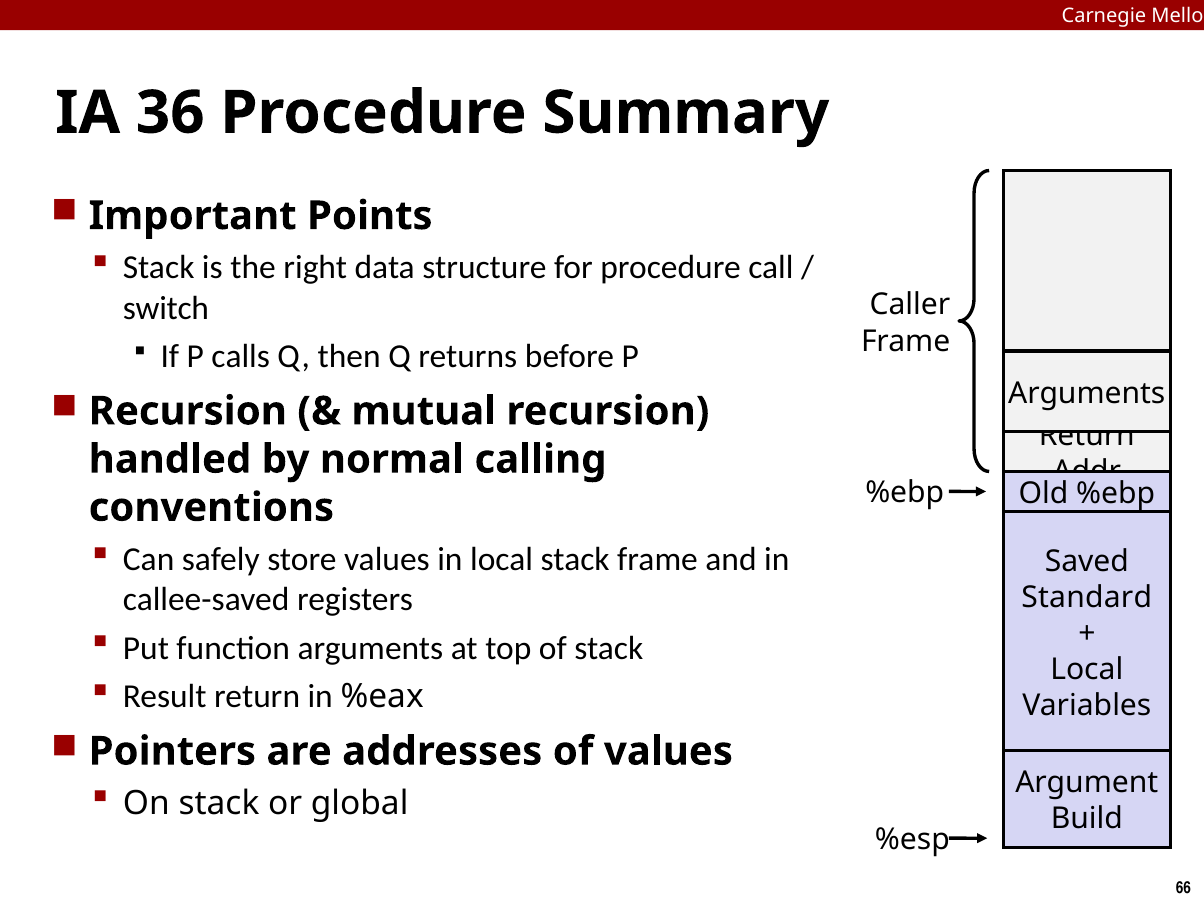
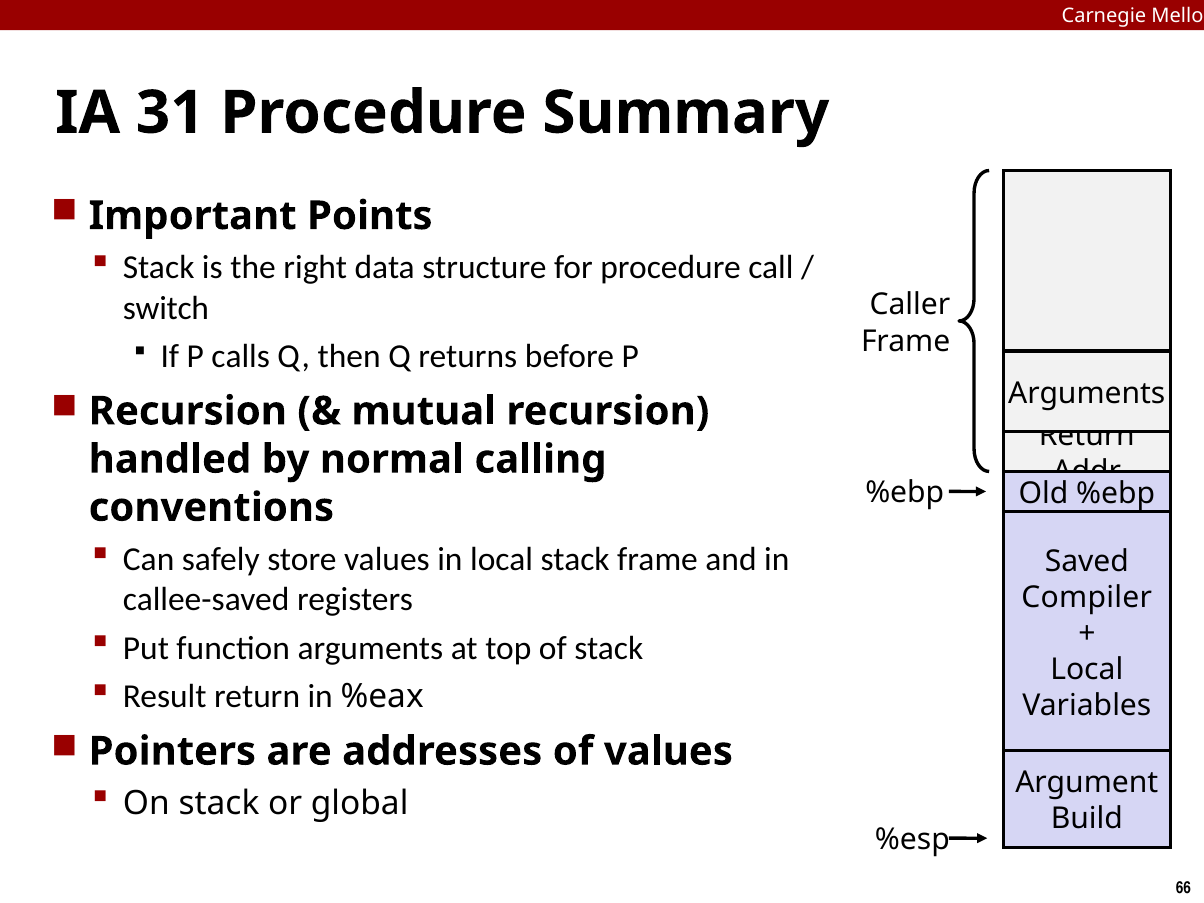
36: 36 -> 31
Standard: Standard -> Compiler
